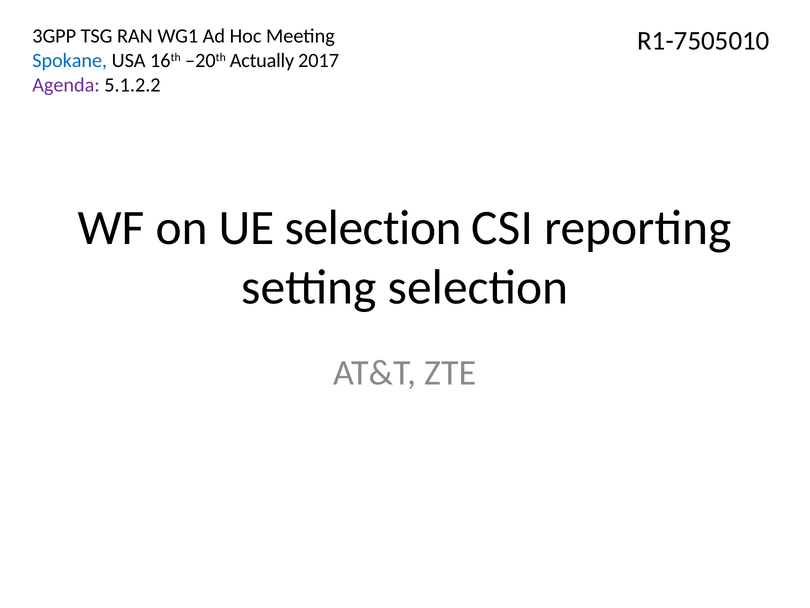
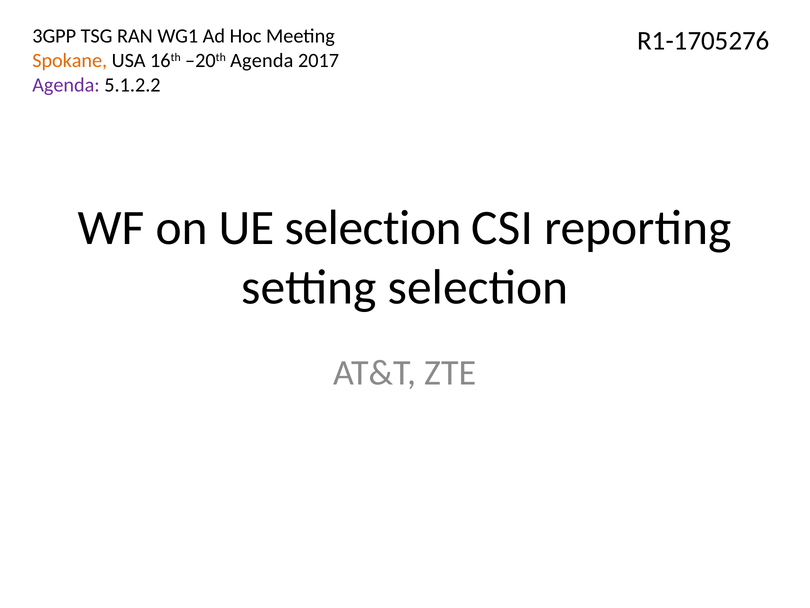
R1-7505010: R1-7505010 -> R1-1705276
Spokane colour: blue -> orange
–20th Actually: Actually -> Agenda
